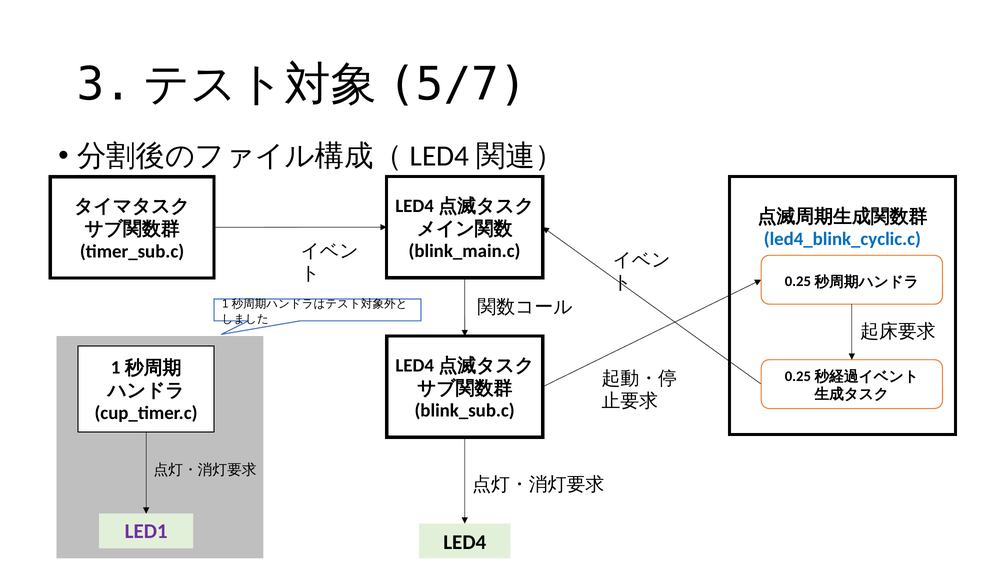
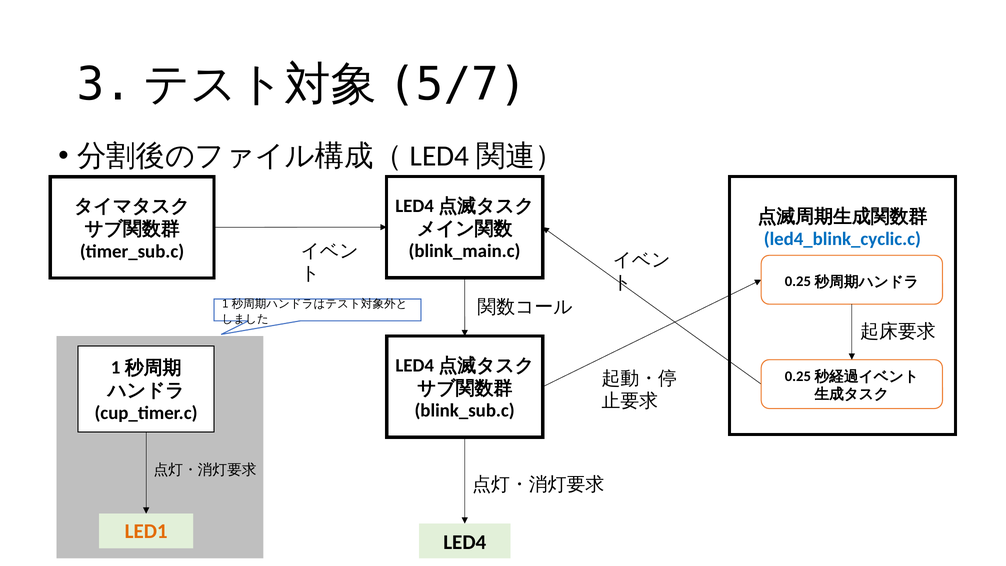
LED1 colour: purple -> orange
